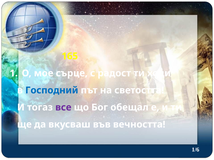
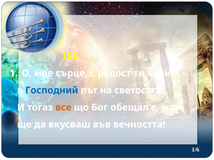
все colour: purple -> orange
